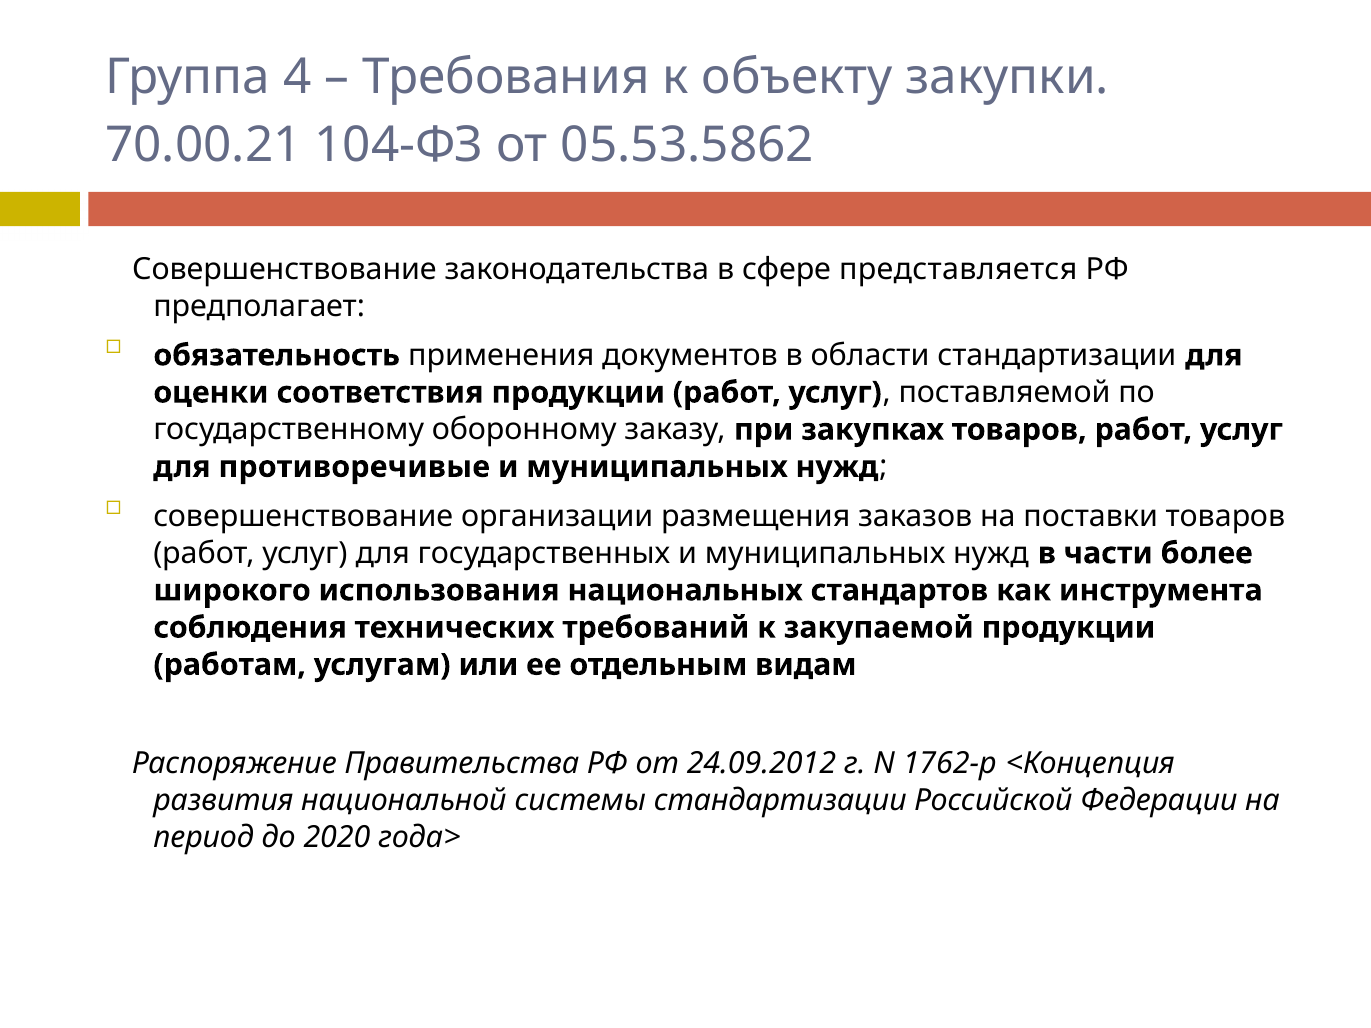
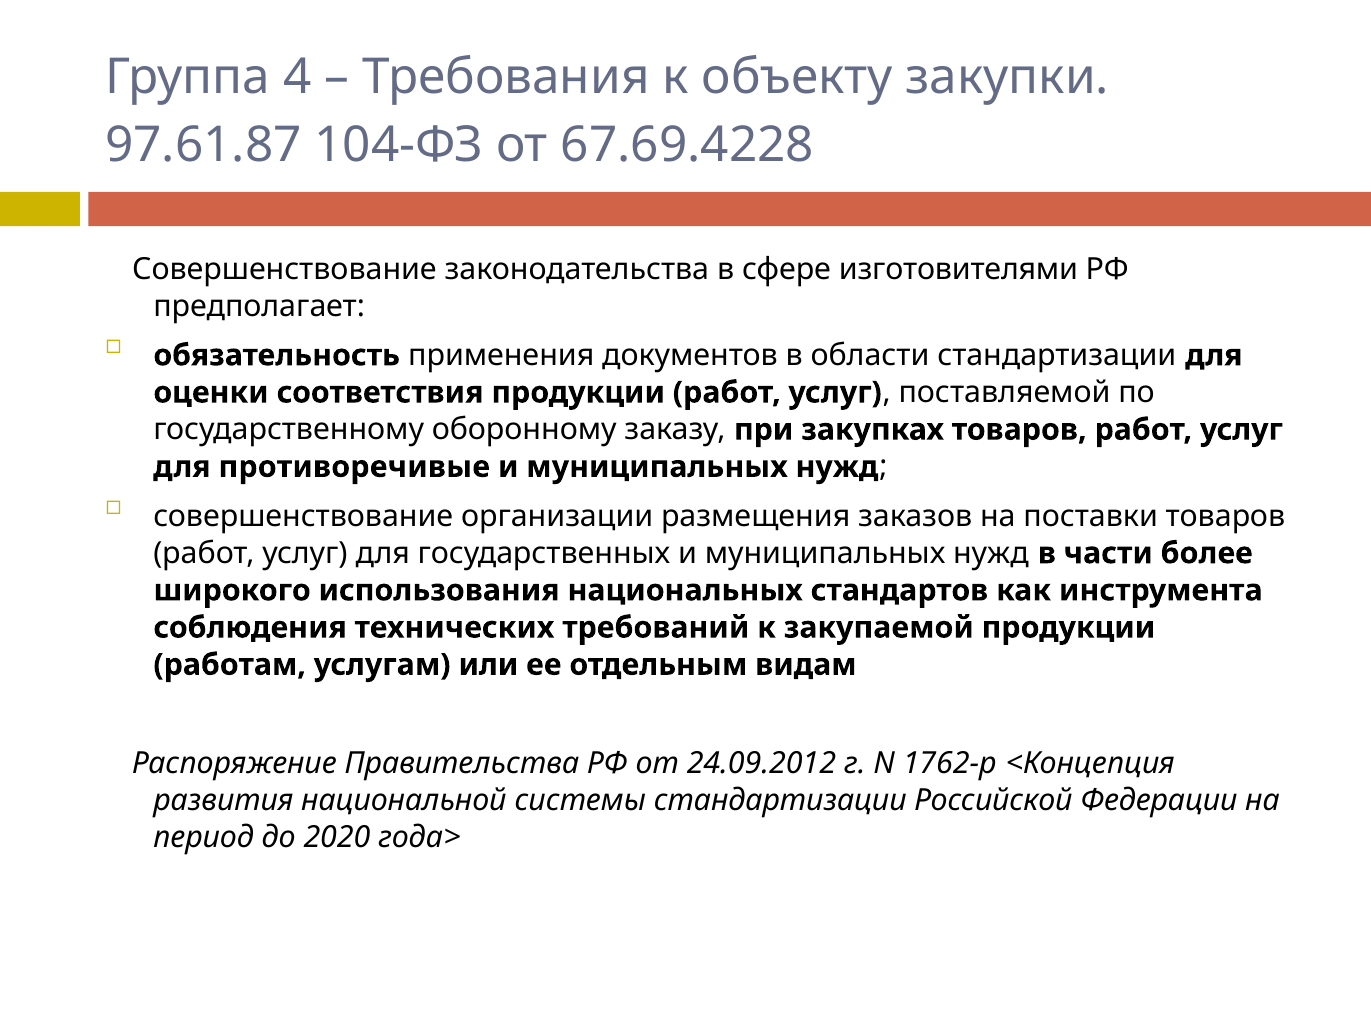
70.00.21: 70.00.21 -> 97.61.87
05.53.5862: 05.53.5862 -> 67.69.4228
представляется: представляется -> изготовителями
